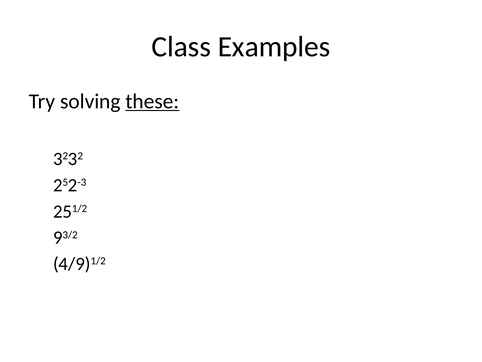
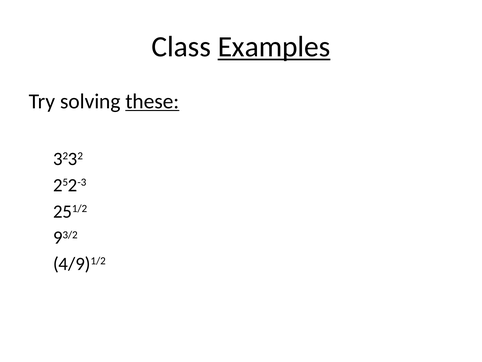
Examples underline: none -> present
